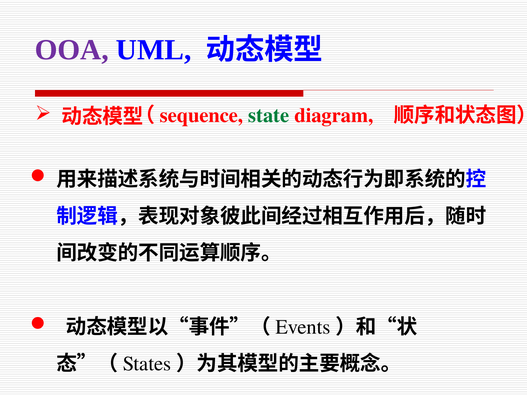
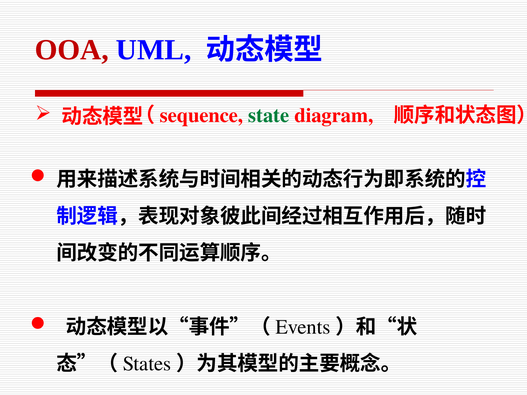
OOA colour: purple -> red
